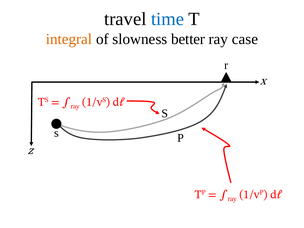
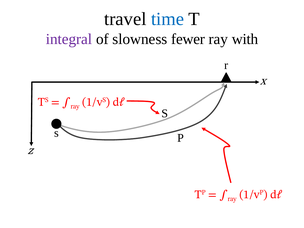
integral colour: orange -> purple
better: better -> fewer
case: case -> with
